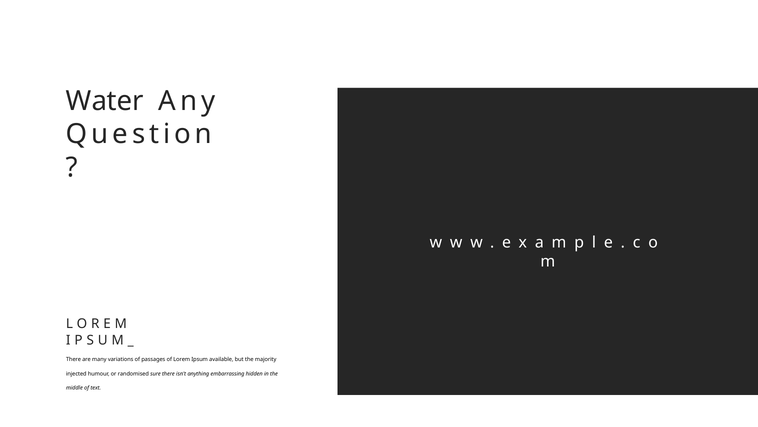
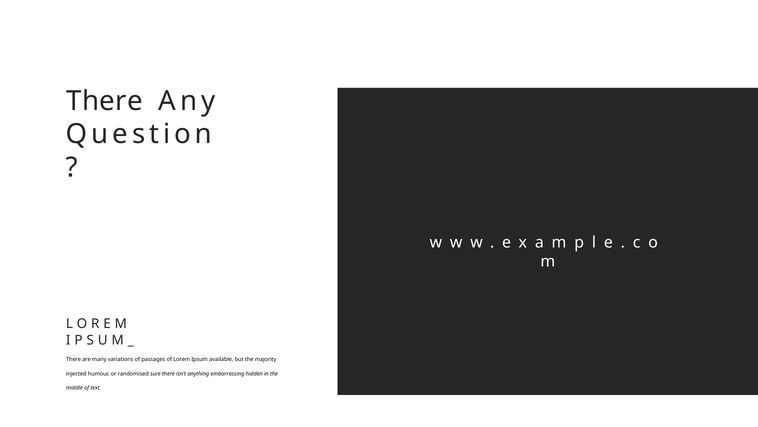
Water at (105, 101): Water -> There
